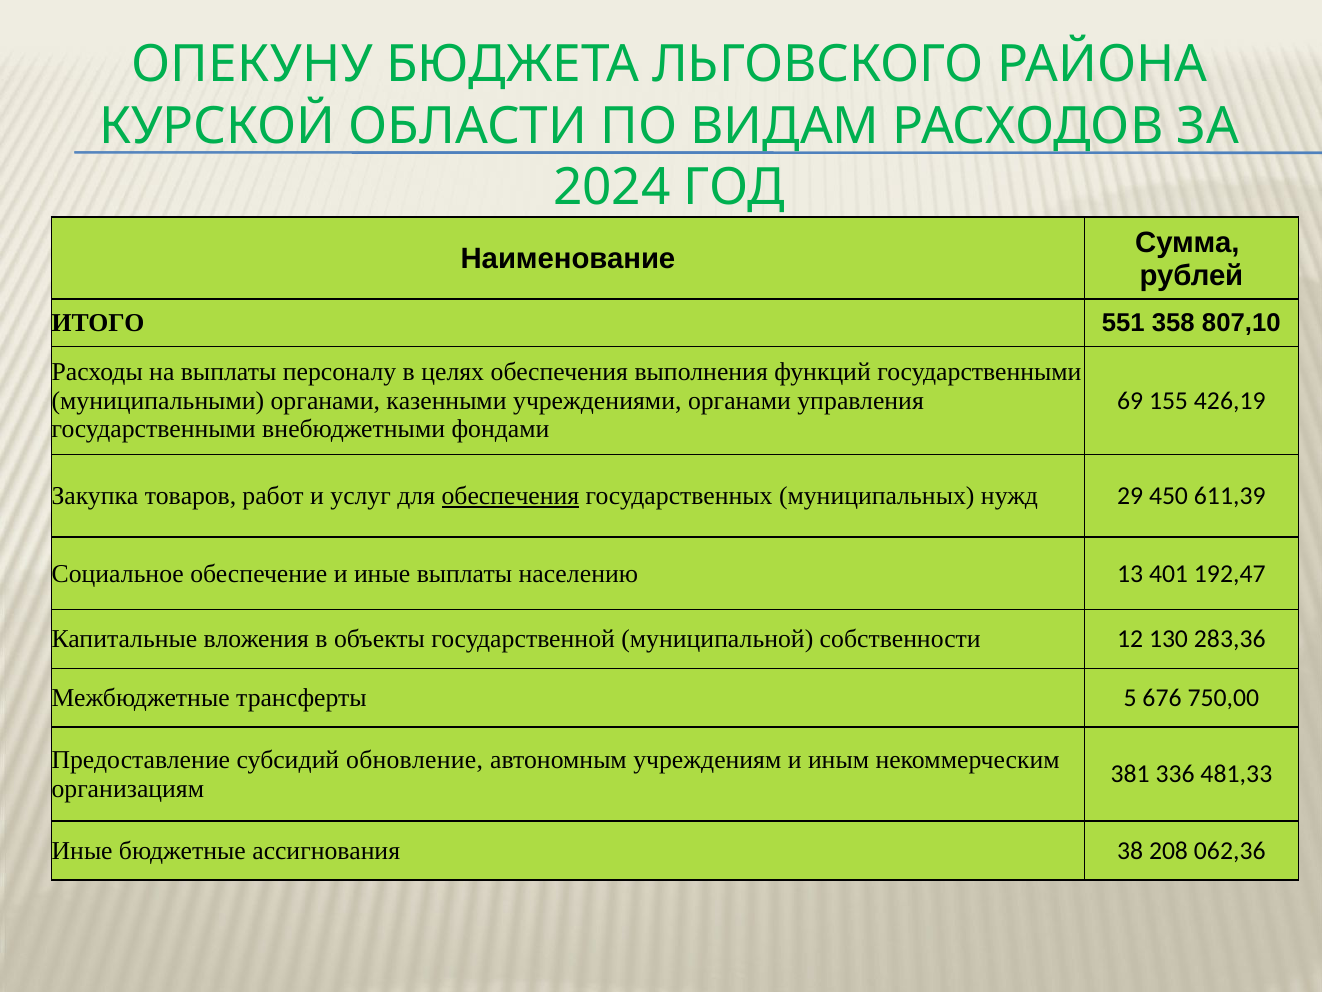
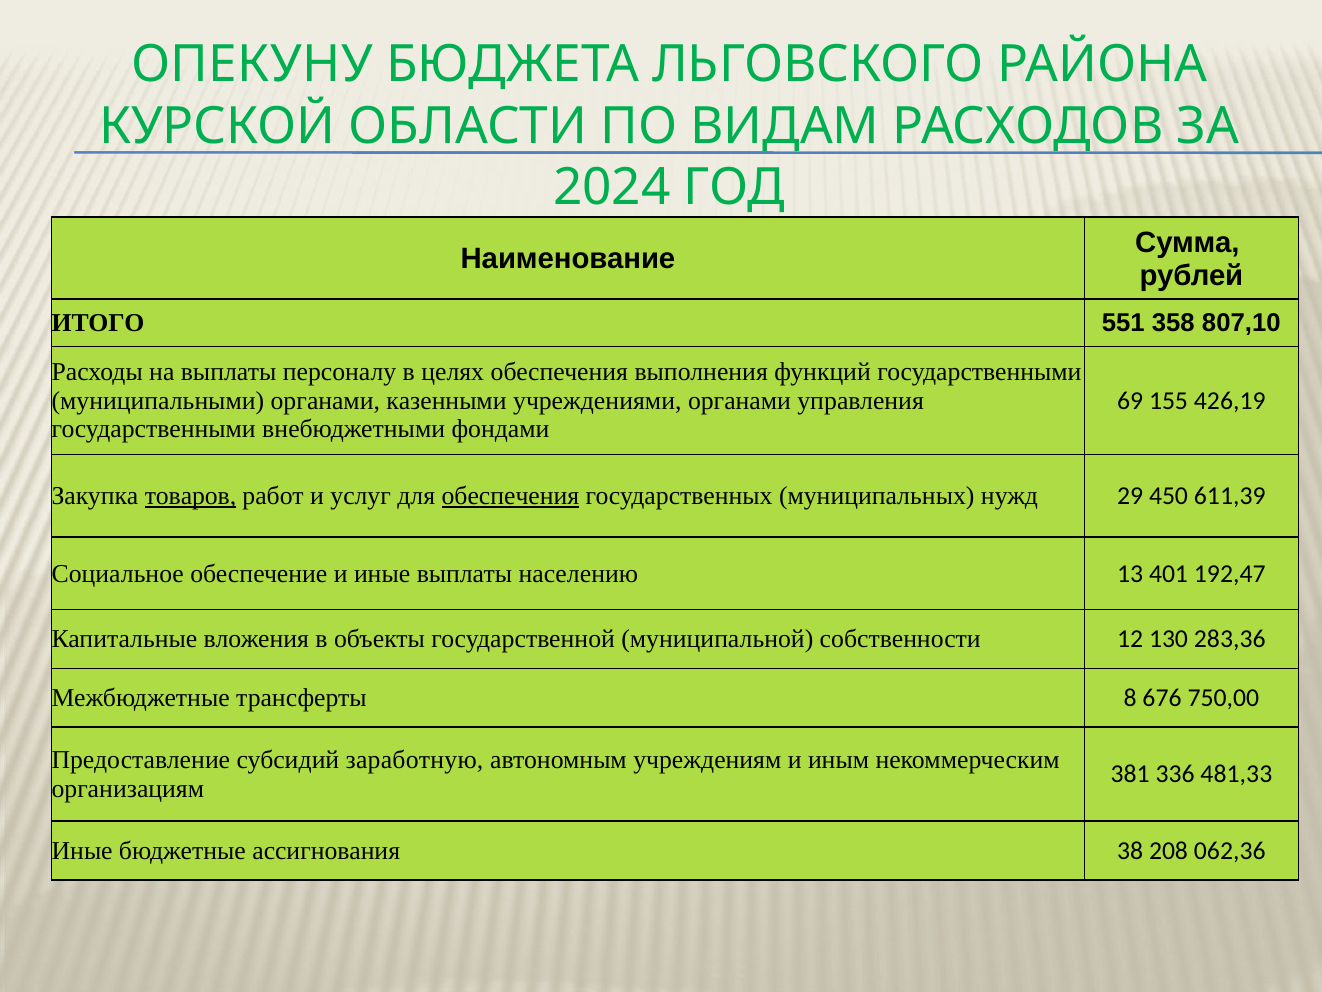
товаров underline: none -> present
5: 5 -> 8
обновление: обновление -> заработную
